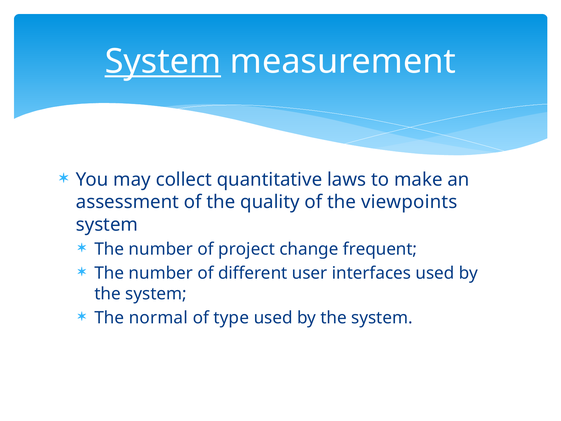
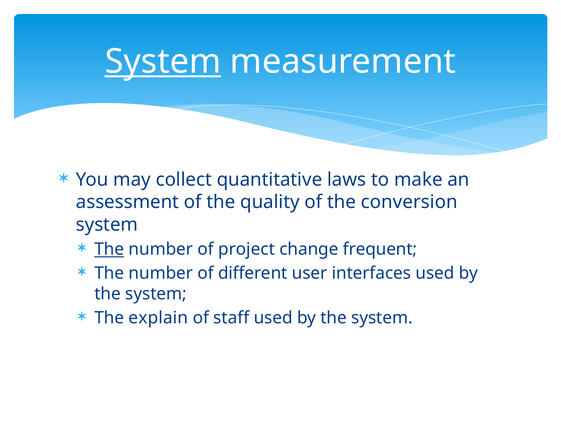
viewpoints: viewpoints -> conversion
The at (109, 249) underline: none -> present
normal: normal -> explain
type: type -> staff
